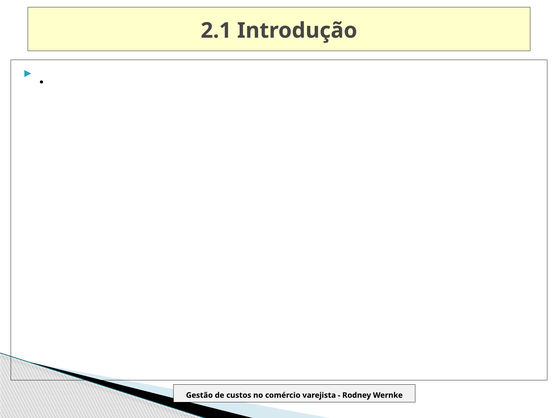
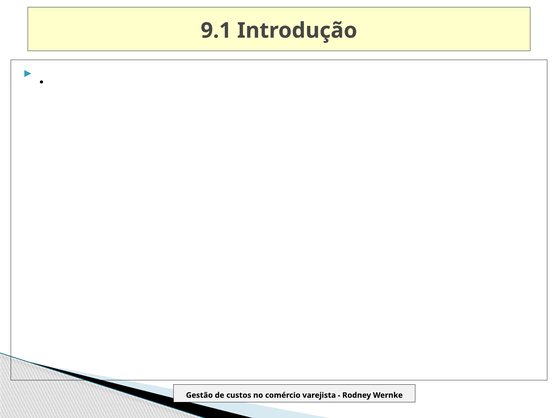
2.1: 2.1 -> 9.1
